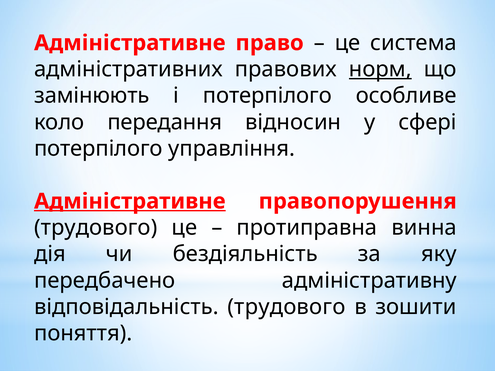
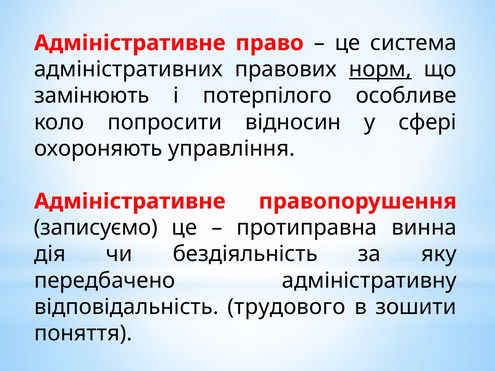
передання: передання -> попросити
потерпілого at (98, 149): потерпілого -> охороняють
Адміністративне at (130, 201) underline: present -> none
трудового at (96, 228): трудового -> записуємо
